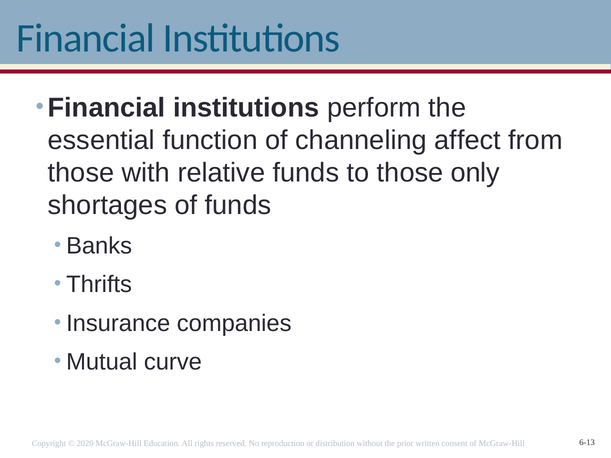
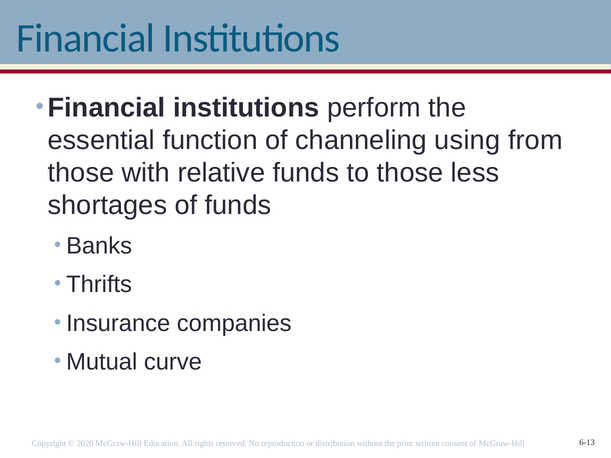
affect: affect -> using
only: only -> less
